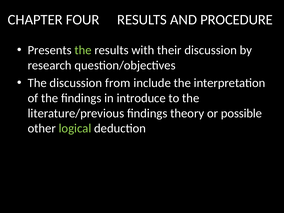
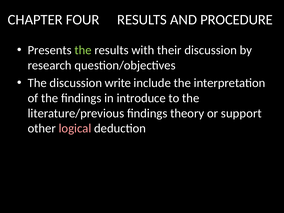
from: from -> write
possible: possible -> support
logical colour: light green -> pink
